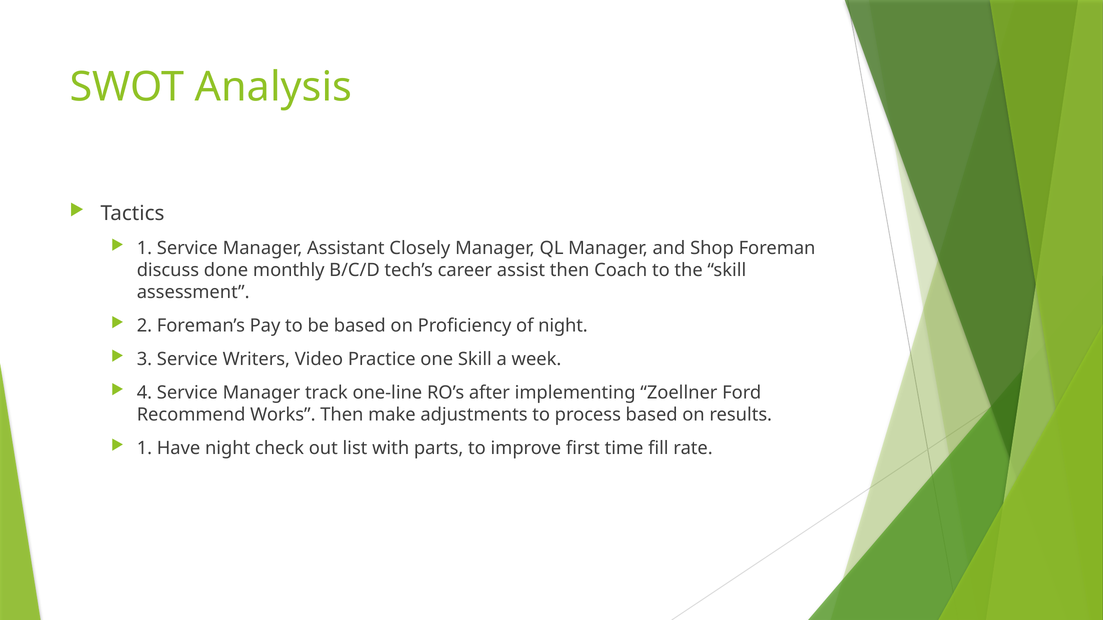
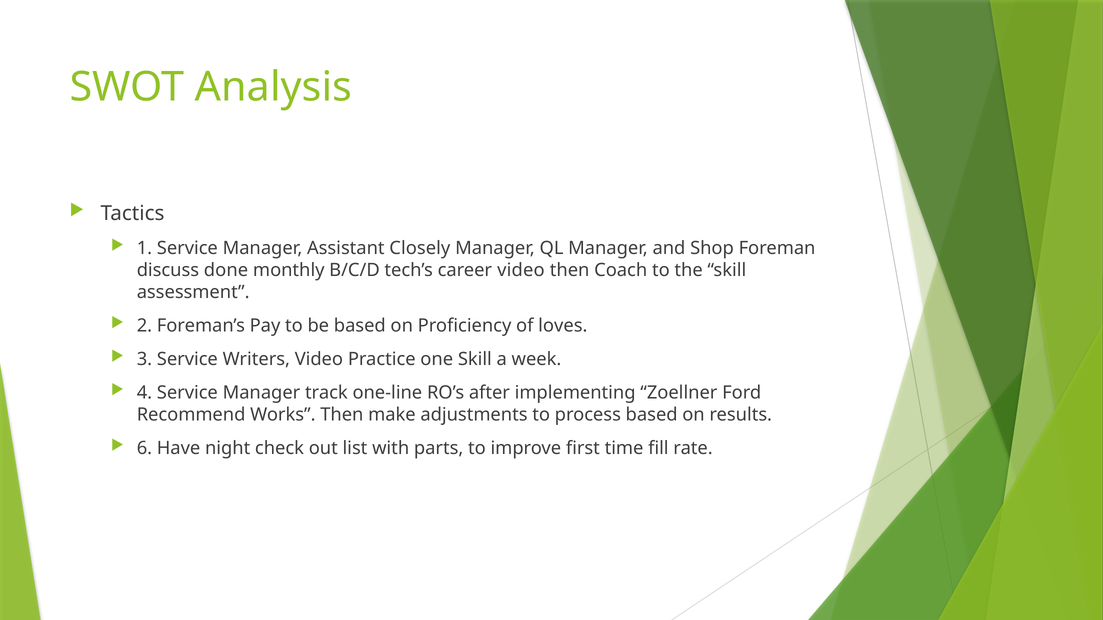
career assist: assist -> video
of night: night -> loves
1 at (144, 449): 1 -> 6
